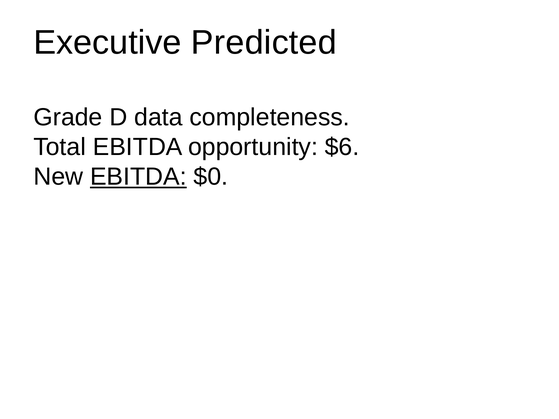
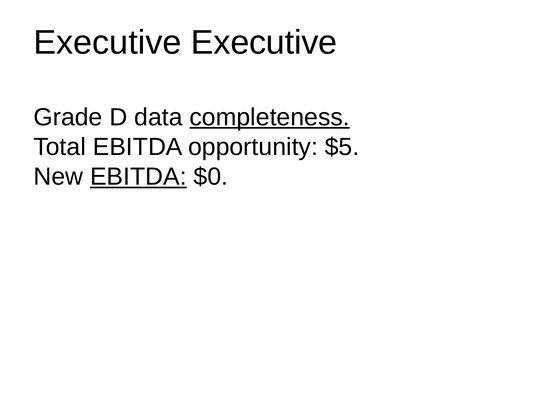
Executive Predicted: Predicted -> Executive
completeness underline: none -> present
$6: $6 -> $5
